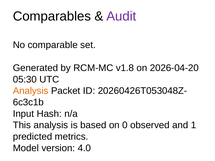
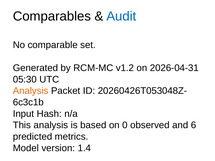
Audit colour: purple -> blue
v1.8: v1.8 -> v1.2
2026-04-20: 2026-04-20 -> 2026-04-31
1: 1 -> 6
4.0: 4.0 -> 1.4
